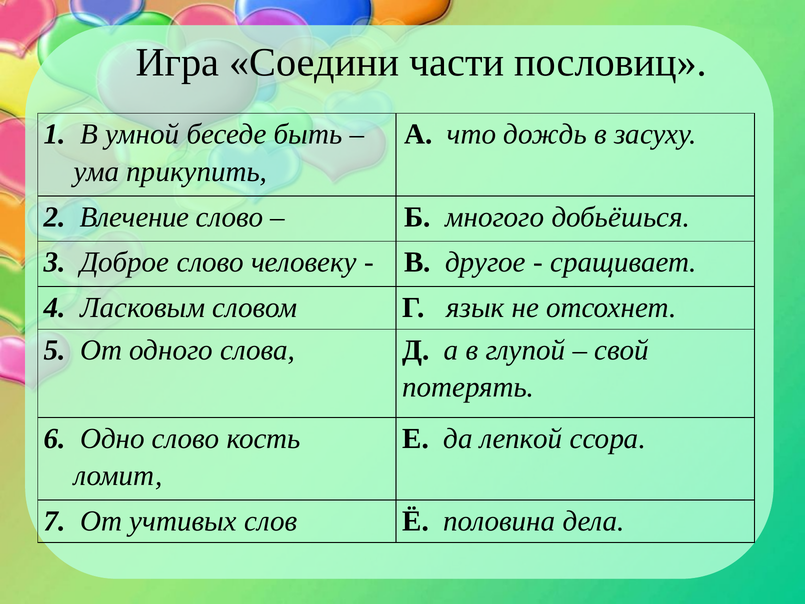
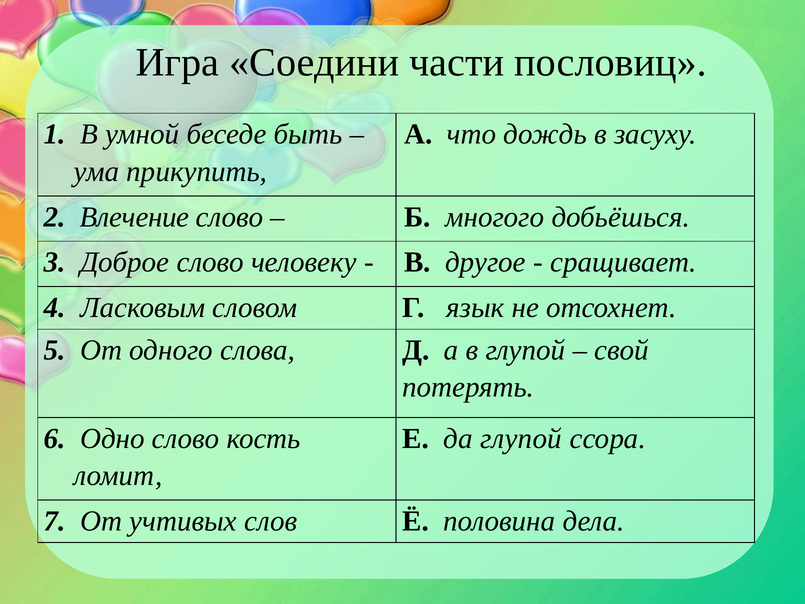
да лепкой: лепкой -> глупой
